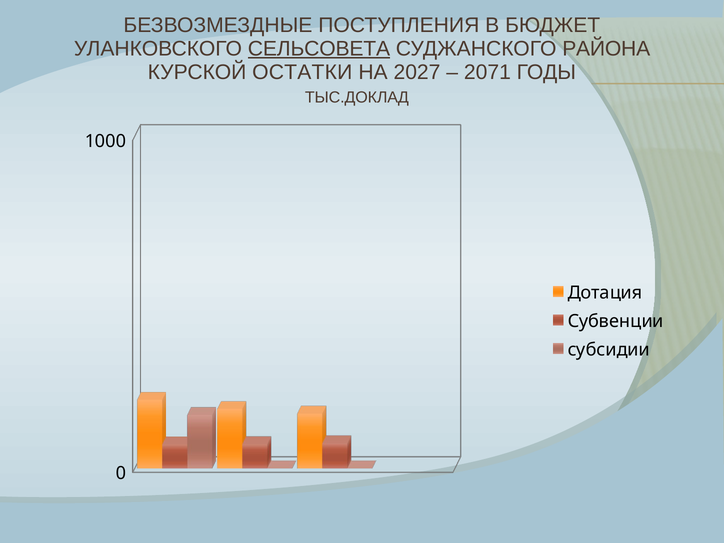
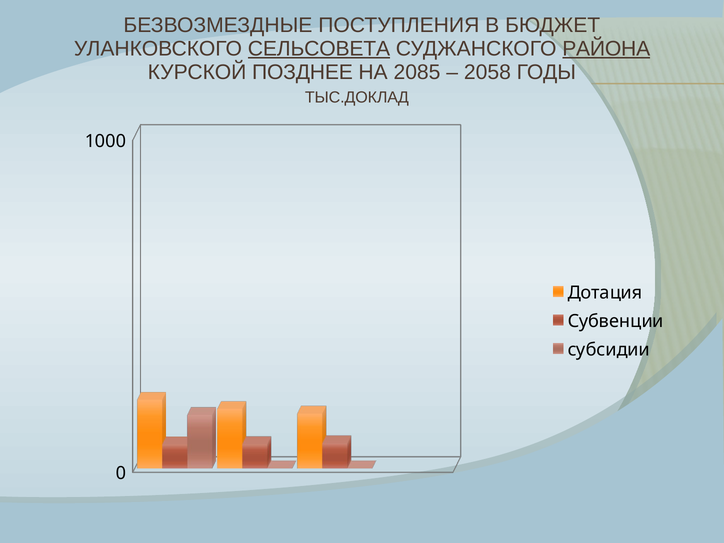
РАЙОНА underline: none -> present
ОСТАТКИ: ОСТАТКИ -> ПОЗДНЕЕ
2027: 2027 -> 2085
2071: 2071 -> 2058
